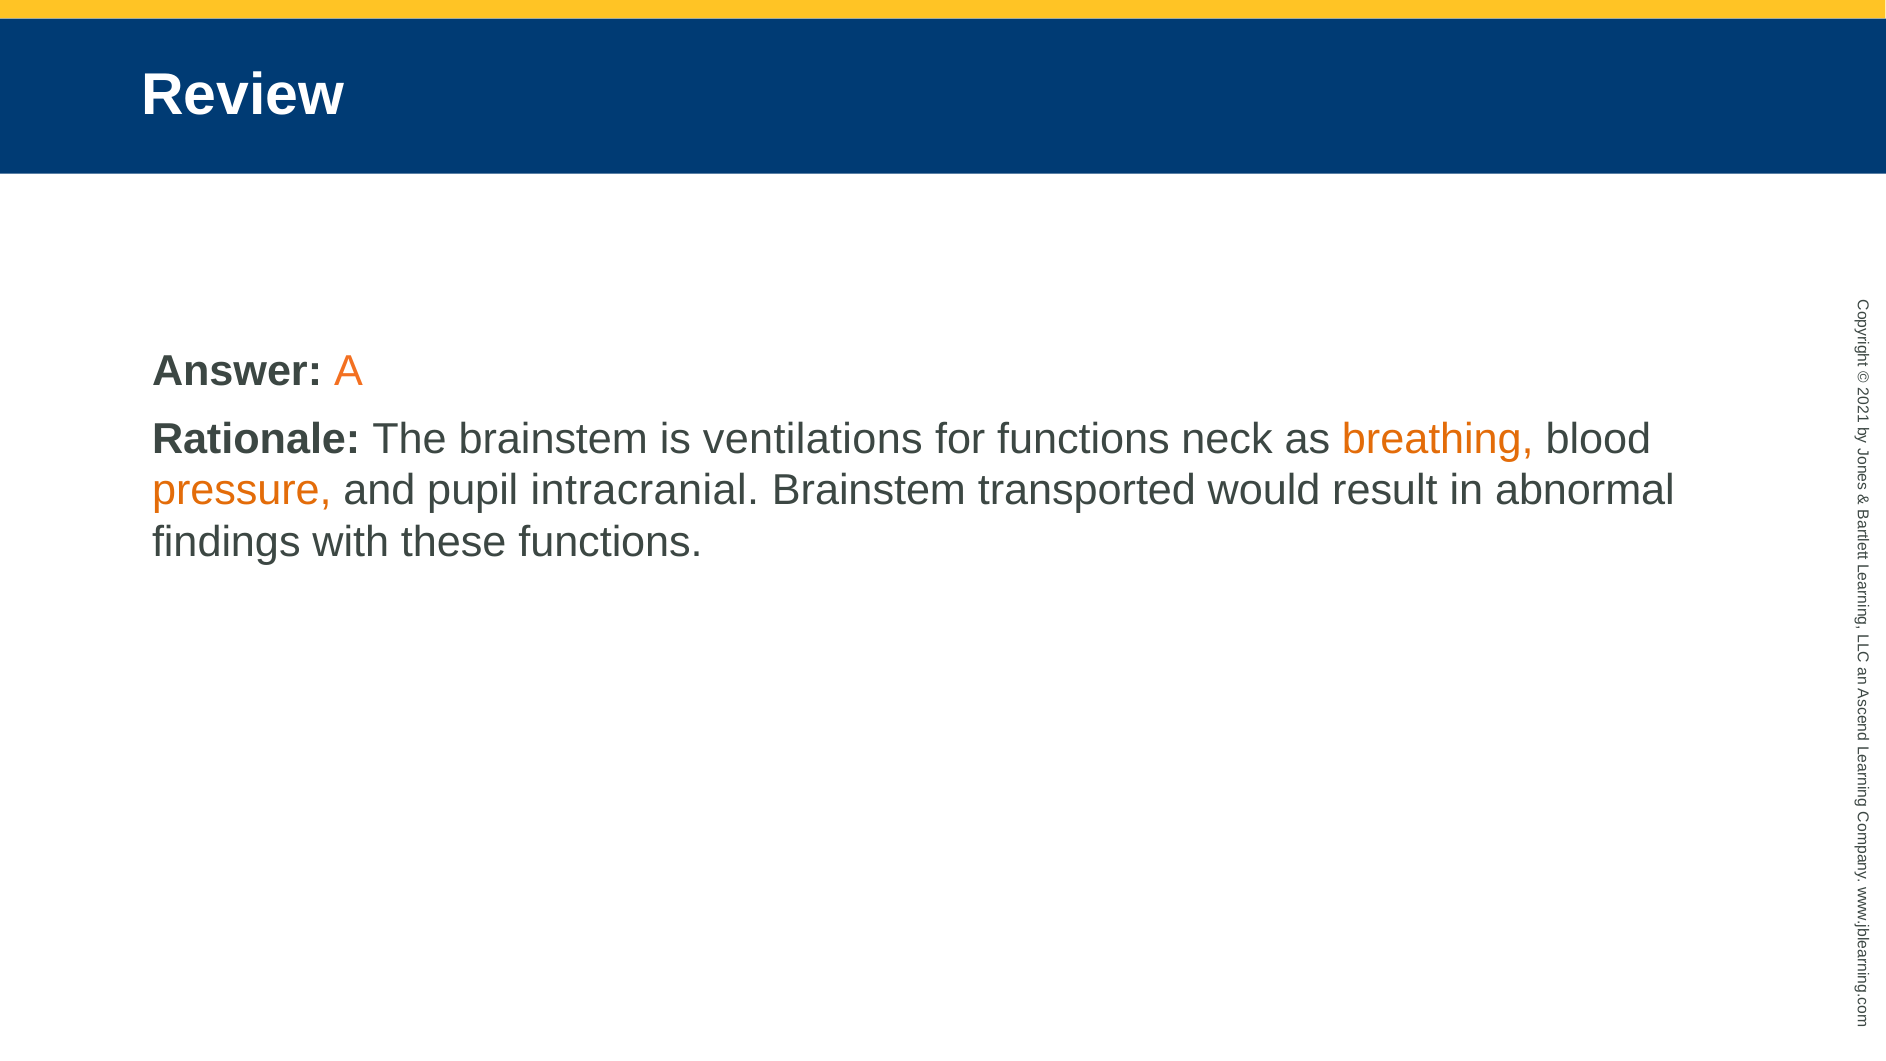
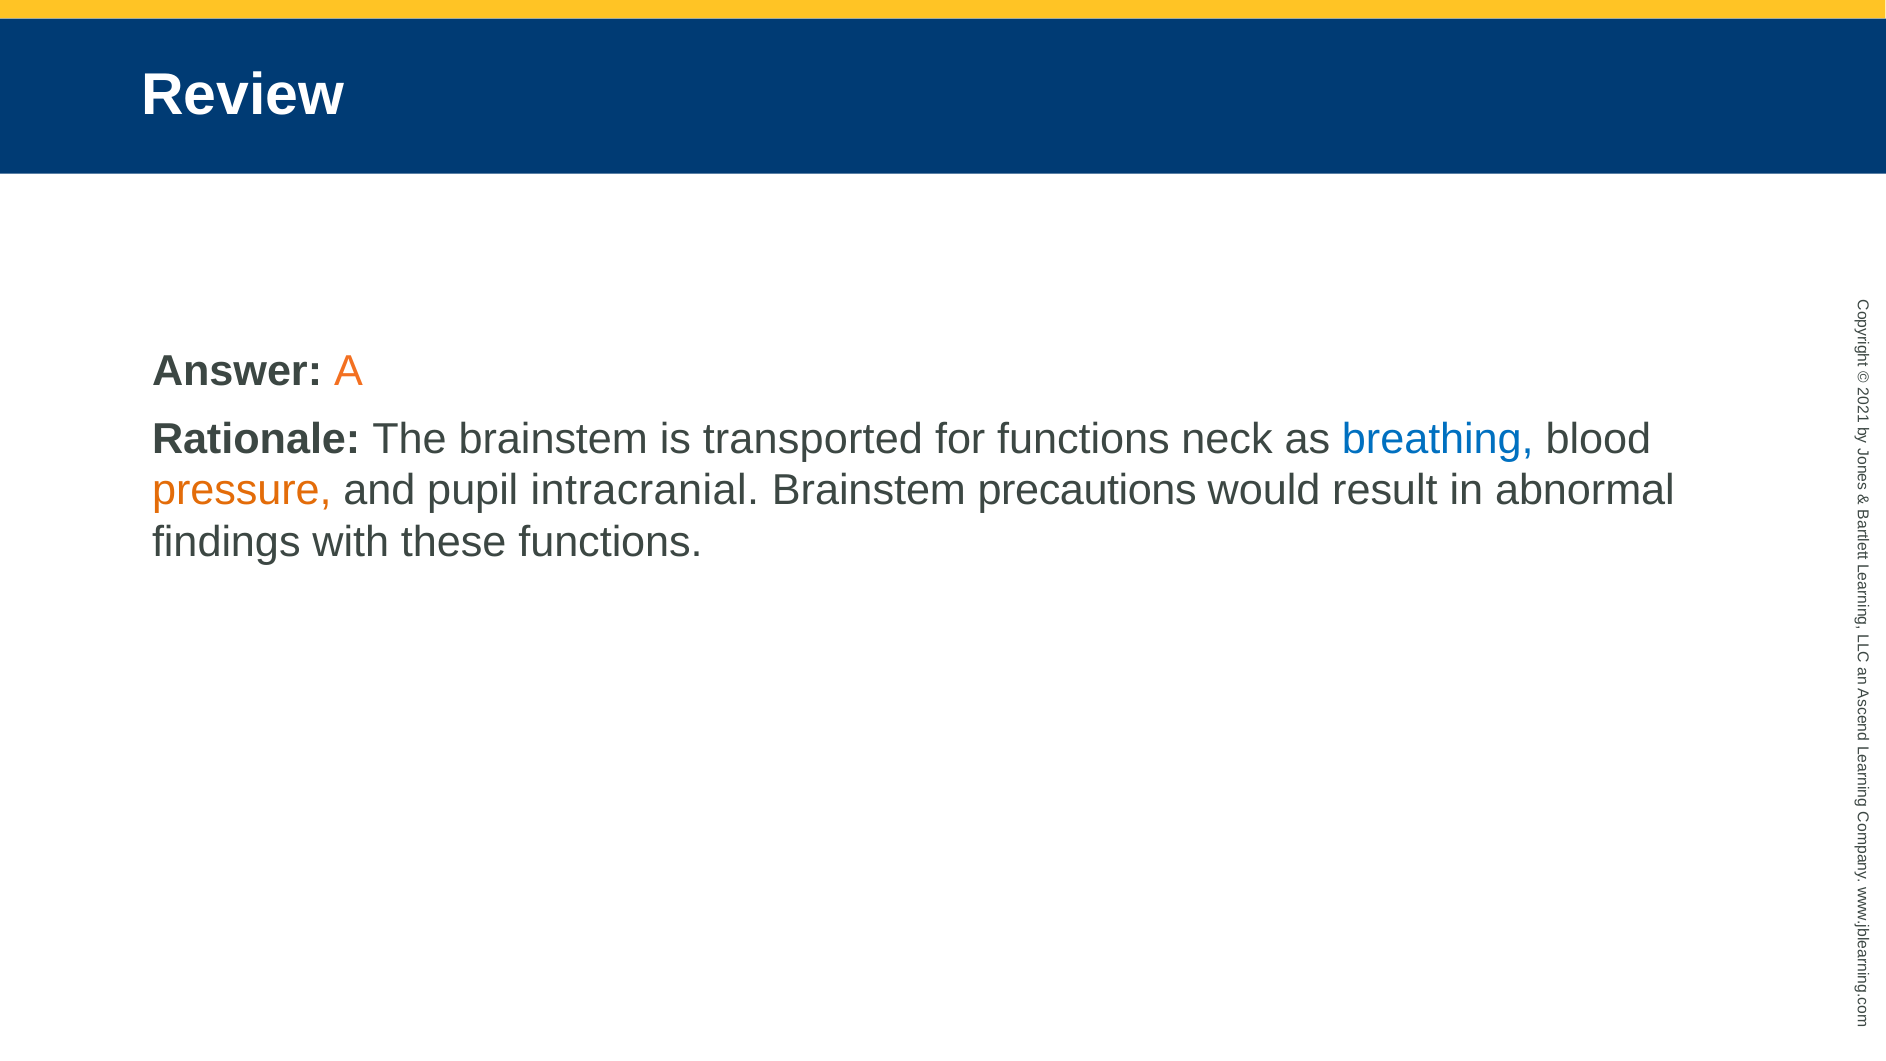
ventilations: ventilations -> transported
breathing colour: orange -> blue
transported: transported -> precautions
